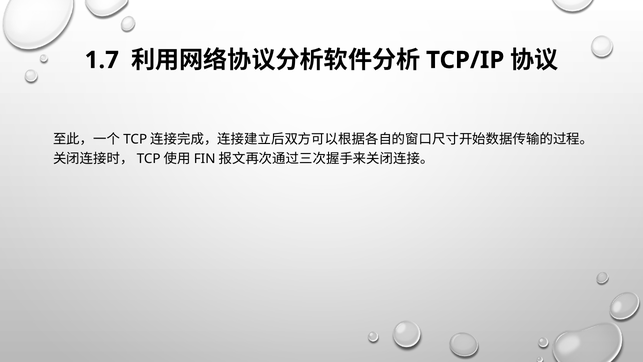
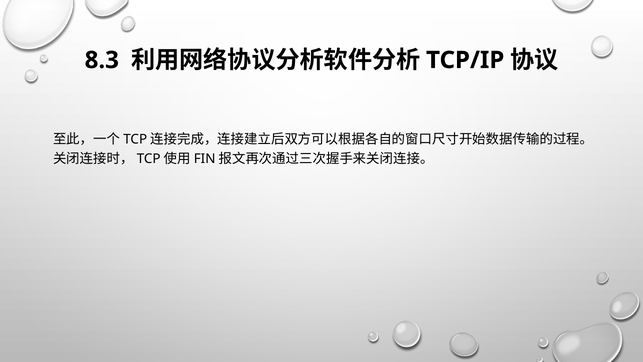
1.7: 1.7 -> 8.3
